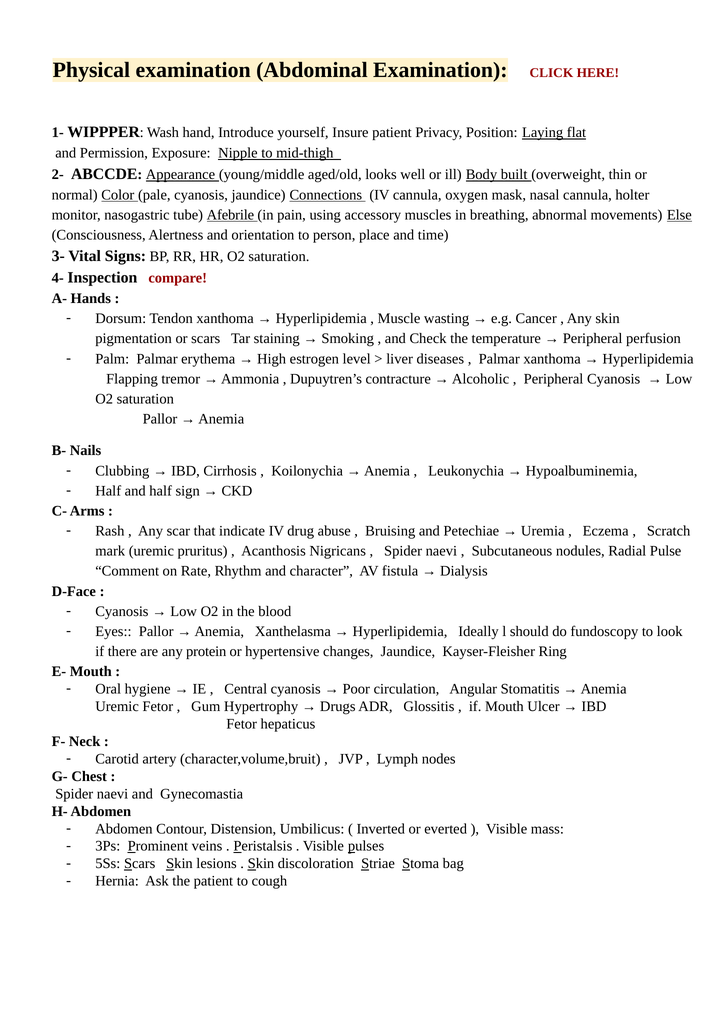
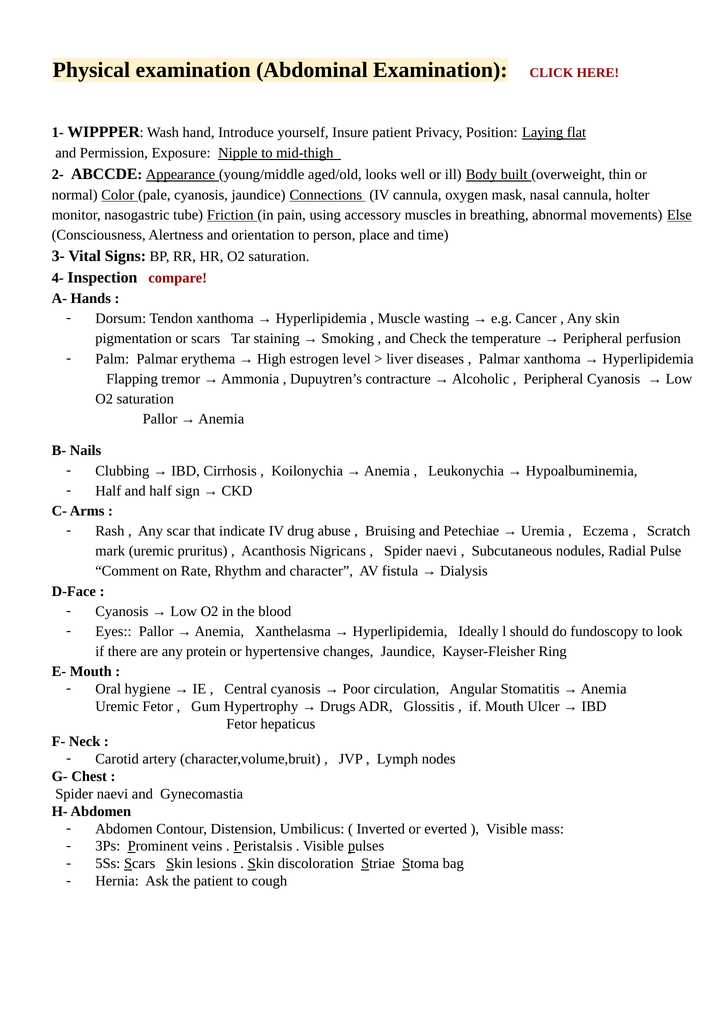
Afebrile: Afebrile -> Friction
